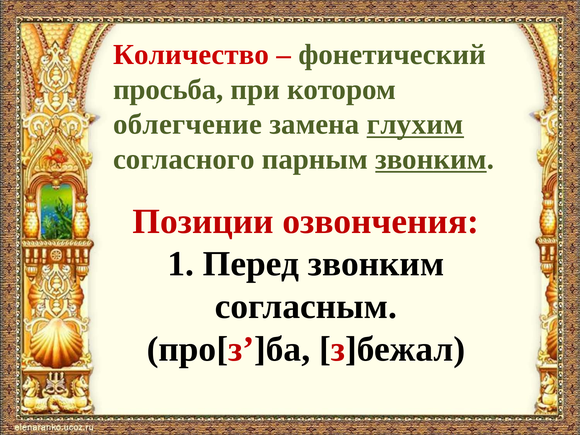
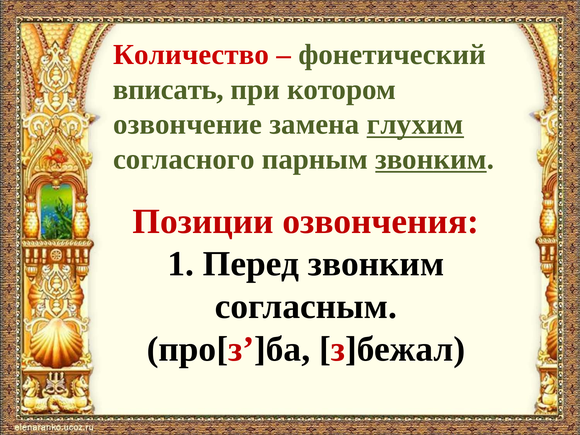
просьба: просьба -> вписать
облегчение: облегчение -> озвончение
